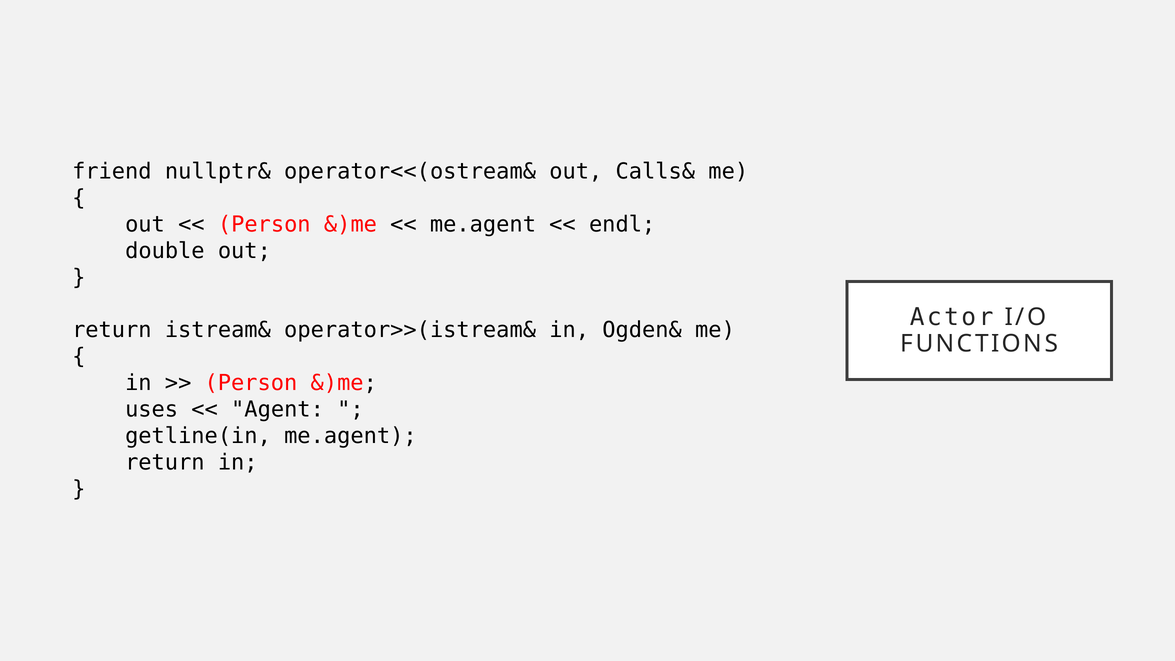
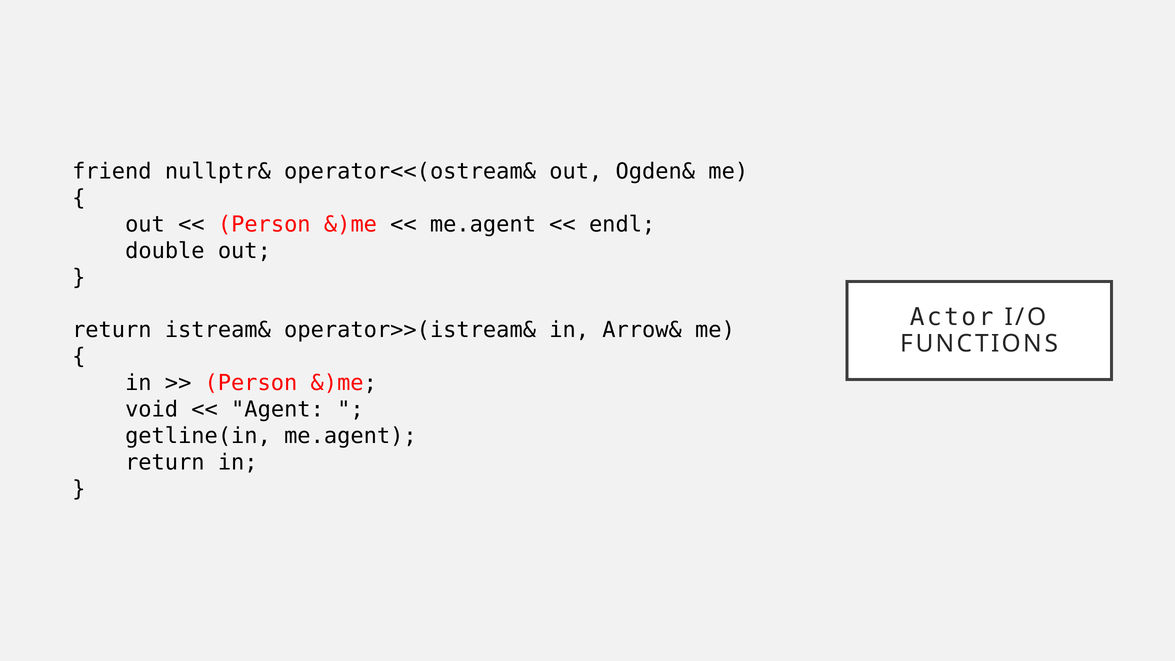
Calls&: Calls& -> Ogden&
Ogden&: Ogden& -> Arrow&
uses: uses -> void
